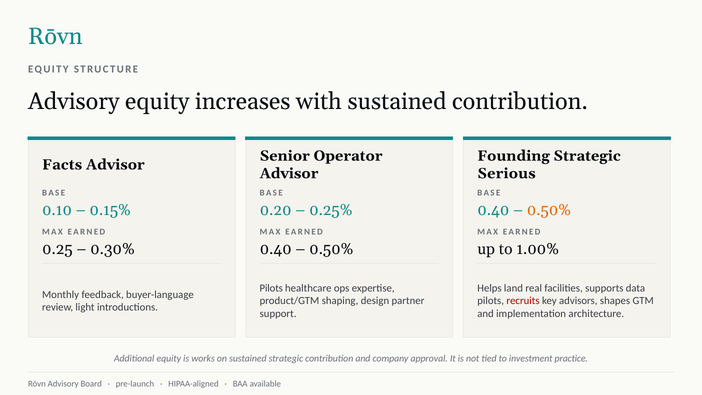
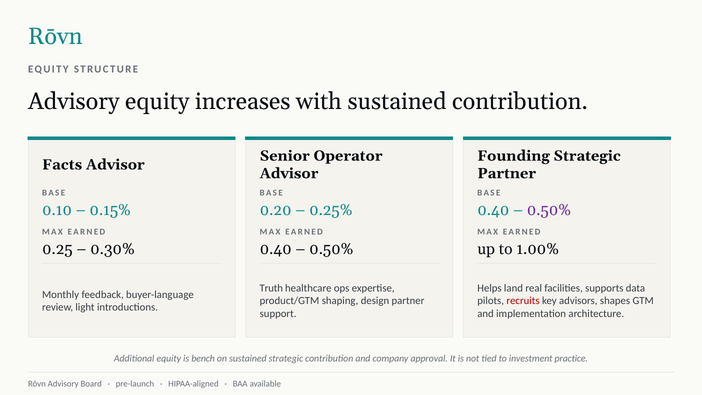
Serious at (507, 173): Serious -> Partner
0.50% at (549, 210) colour: orange -> purple
Pilots at (271, 288): Pilots -> Truth
works: works -> bench
